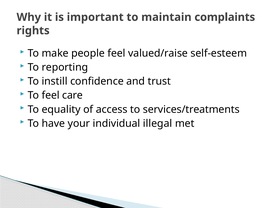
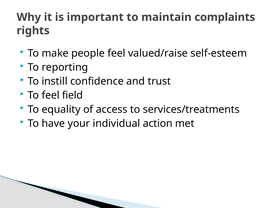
care: care -> field
illegal: illegal -> action
